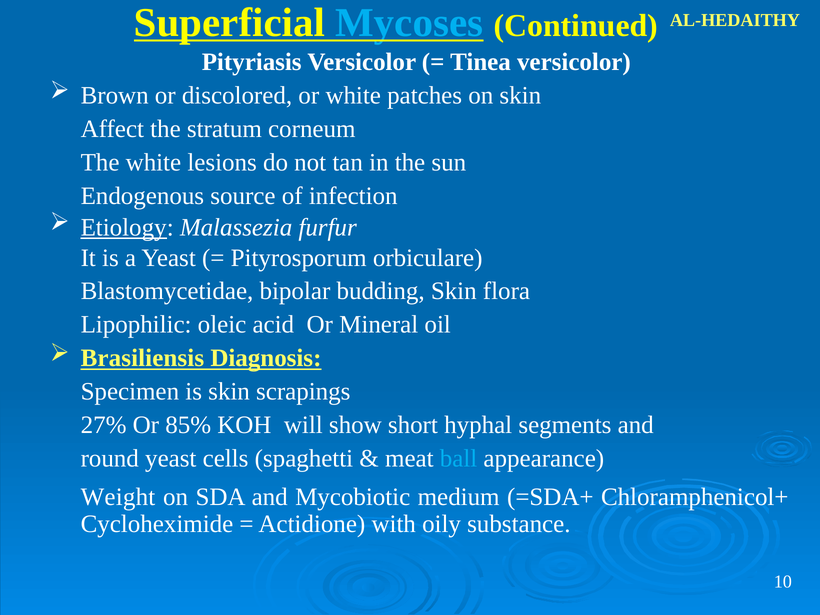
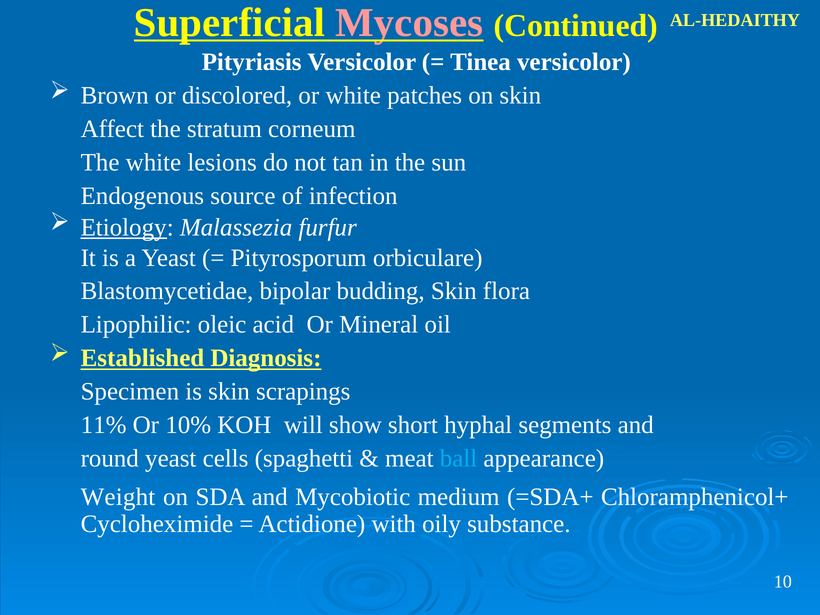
Mycoses colour: light blue -> pink
Brasiliensis: Brasiliensis -> Established
27%: 27% -> 11%
85%: 85% -> 10%
